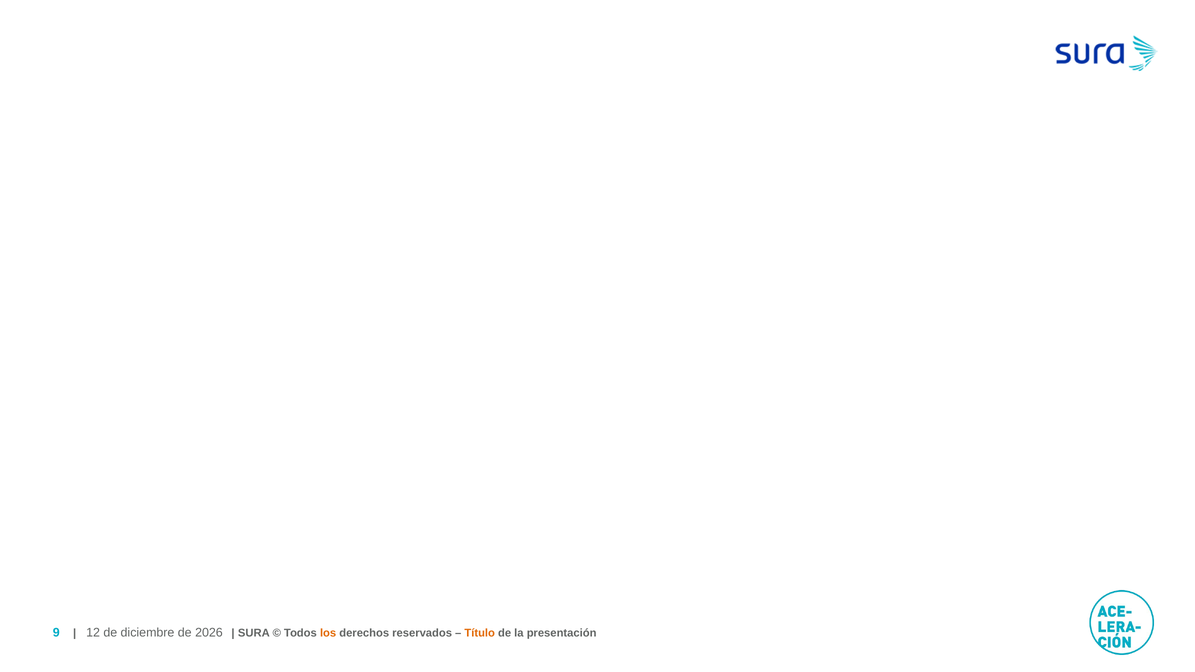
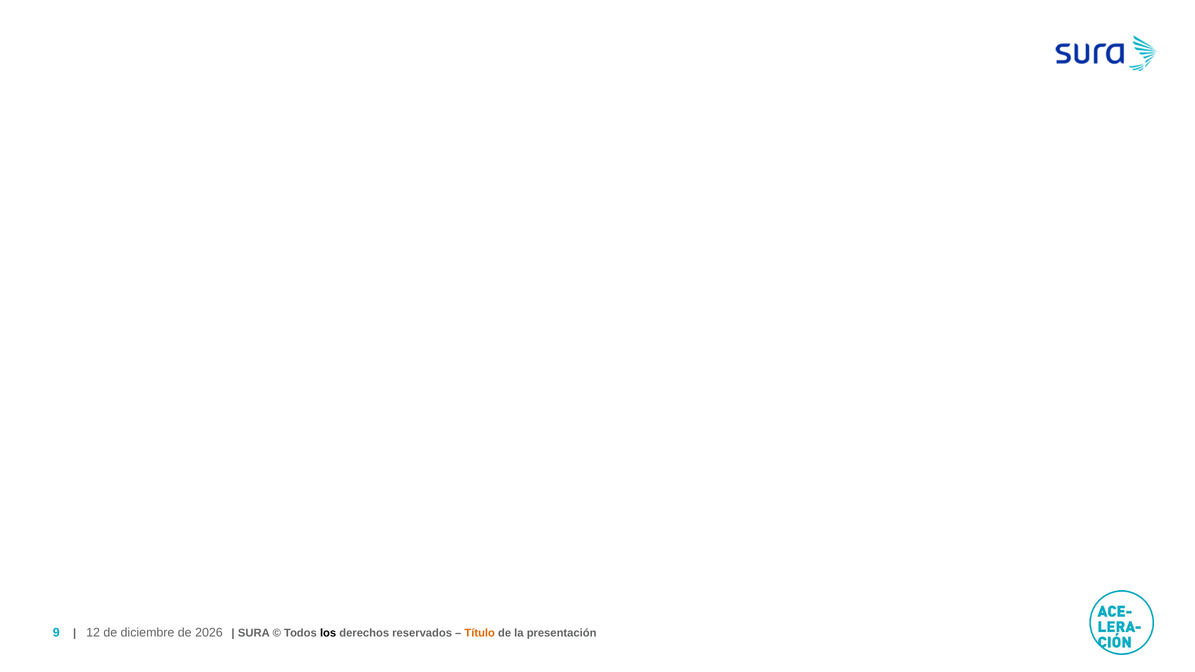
los colour: orange -> black
